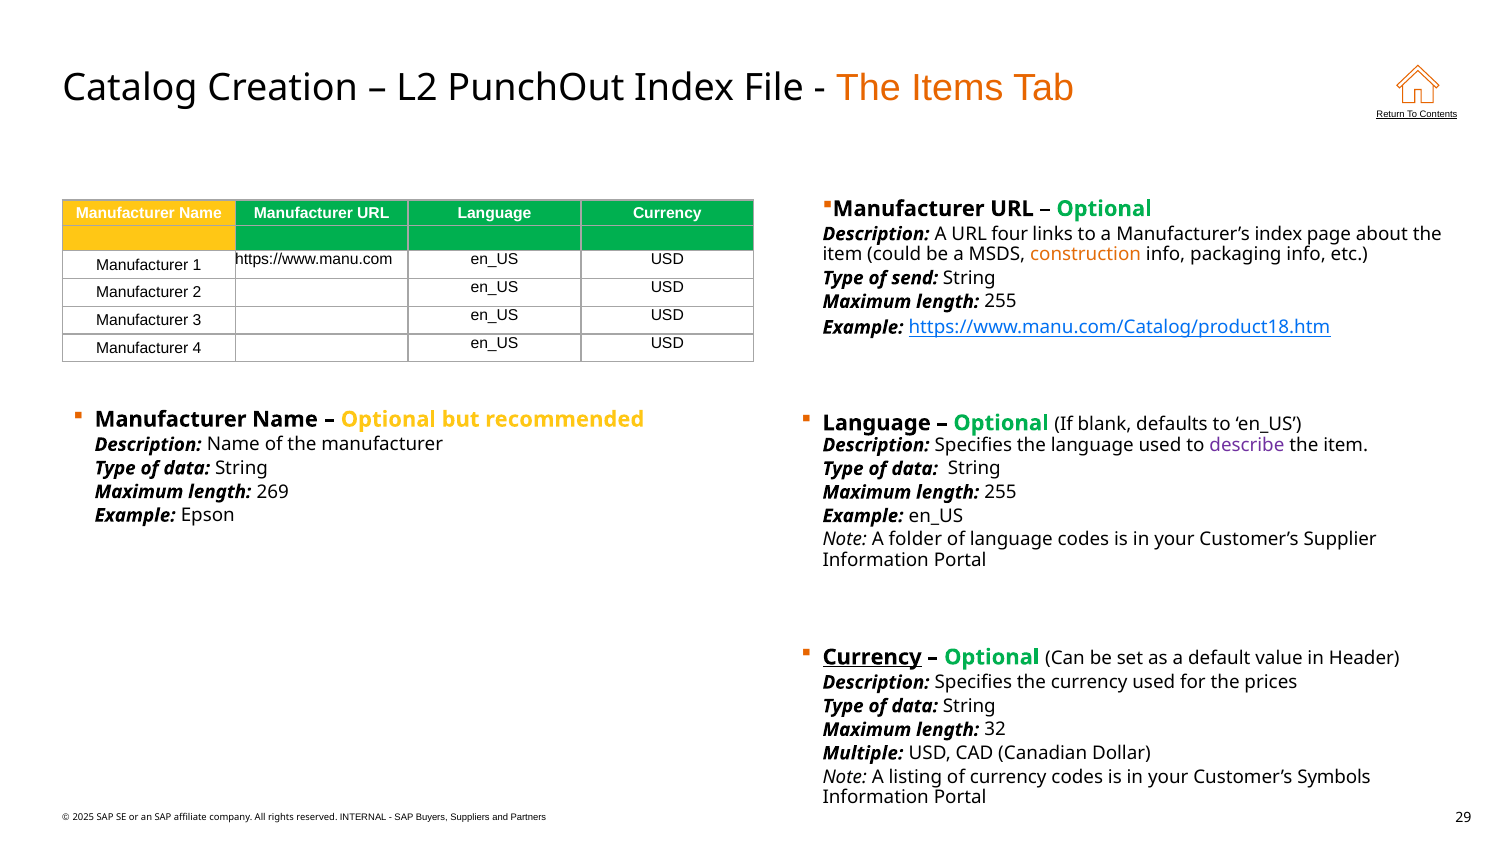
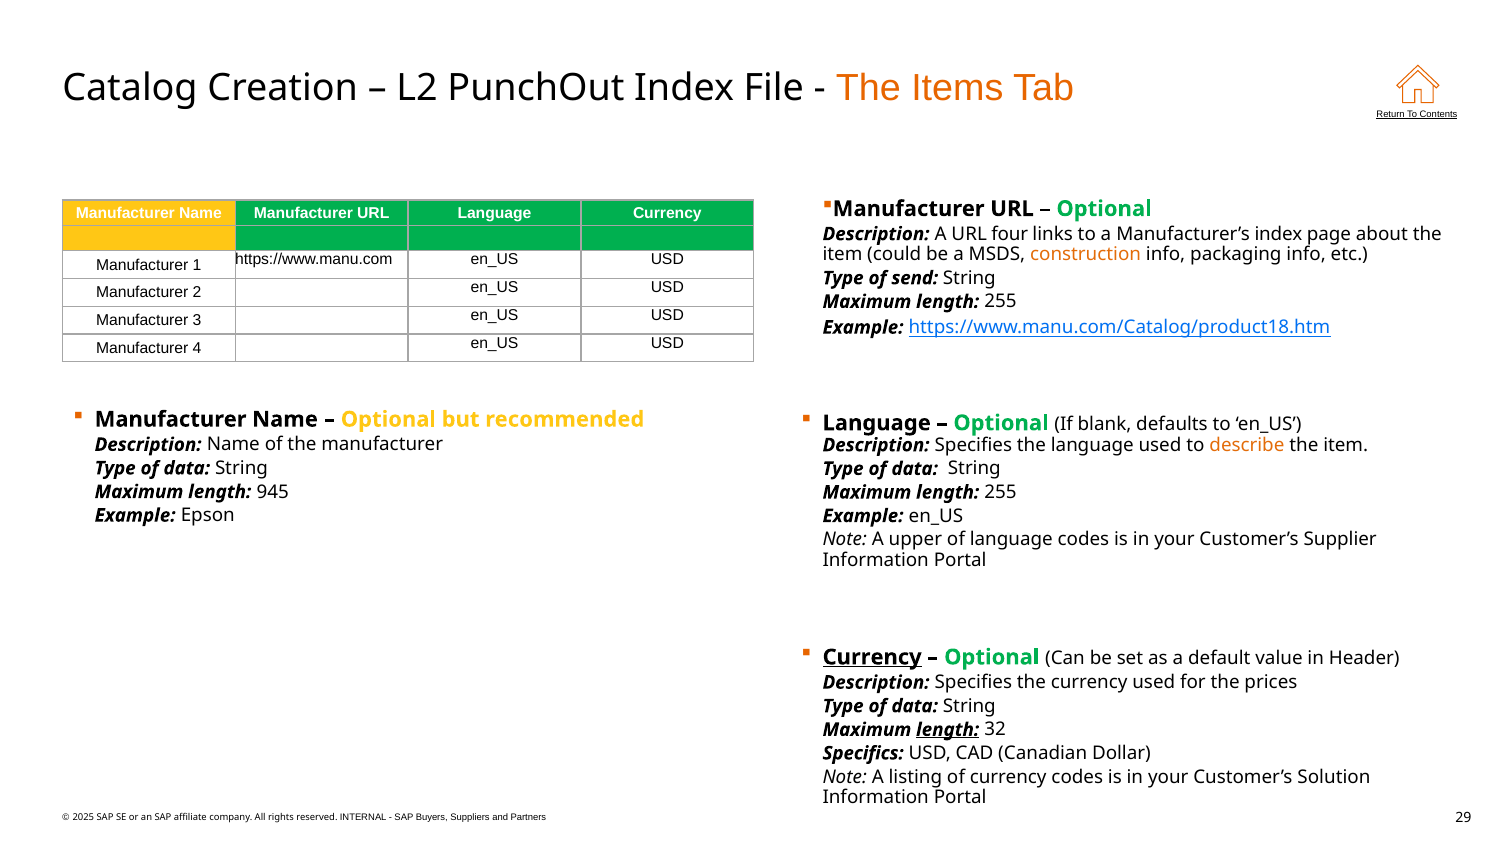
describe colour: purple -> orange
269: 269 -> 945
folder: folder -> upper
length at (948, 730) underline: none -> present
Multiple: Multiple -> Specifics
Symbols: Symbols -> Solution
